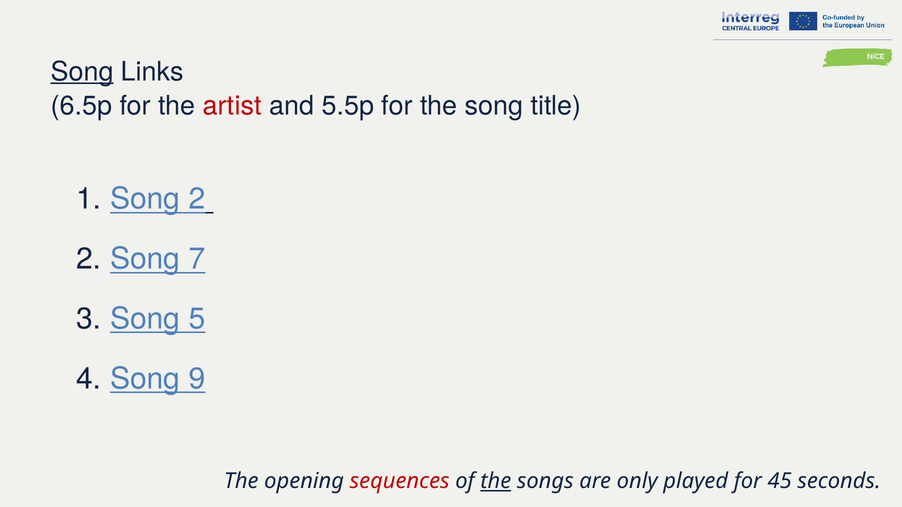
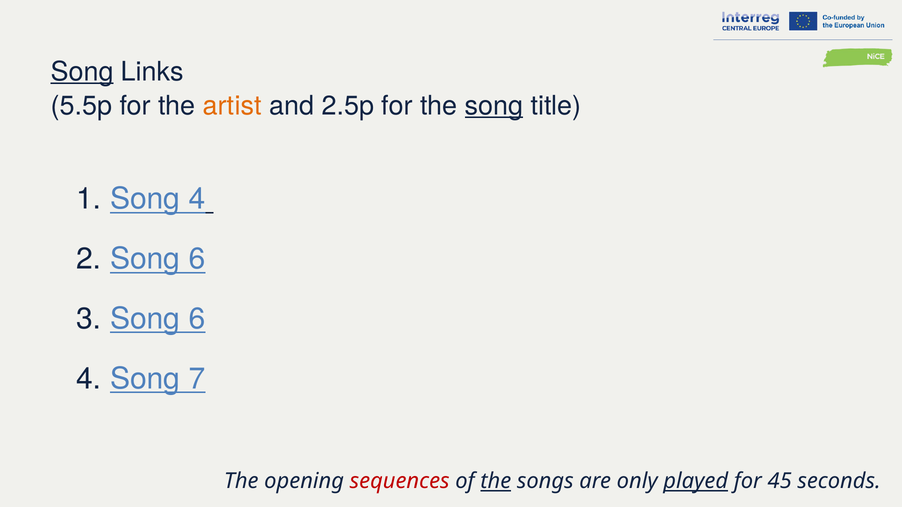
6.5p: 6.5p -> 5.5p
artist colour: red -> orange
5.5p: 5.5p -> 2.5p
song at (494, 106) underline: none -> present
Song 2: 2 -> 4
2 Song 7: 7 -> 6
3 Song 5: 5 -> 6
9: 9 -> 7
played underline: none -> present
